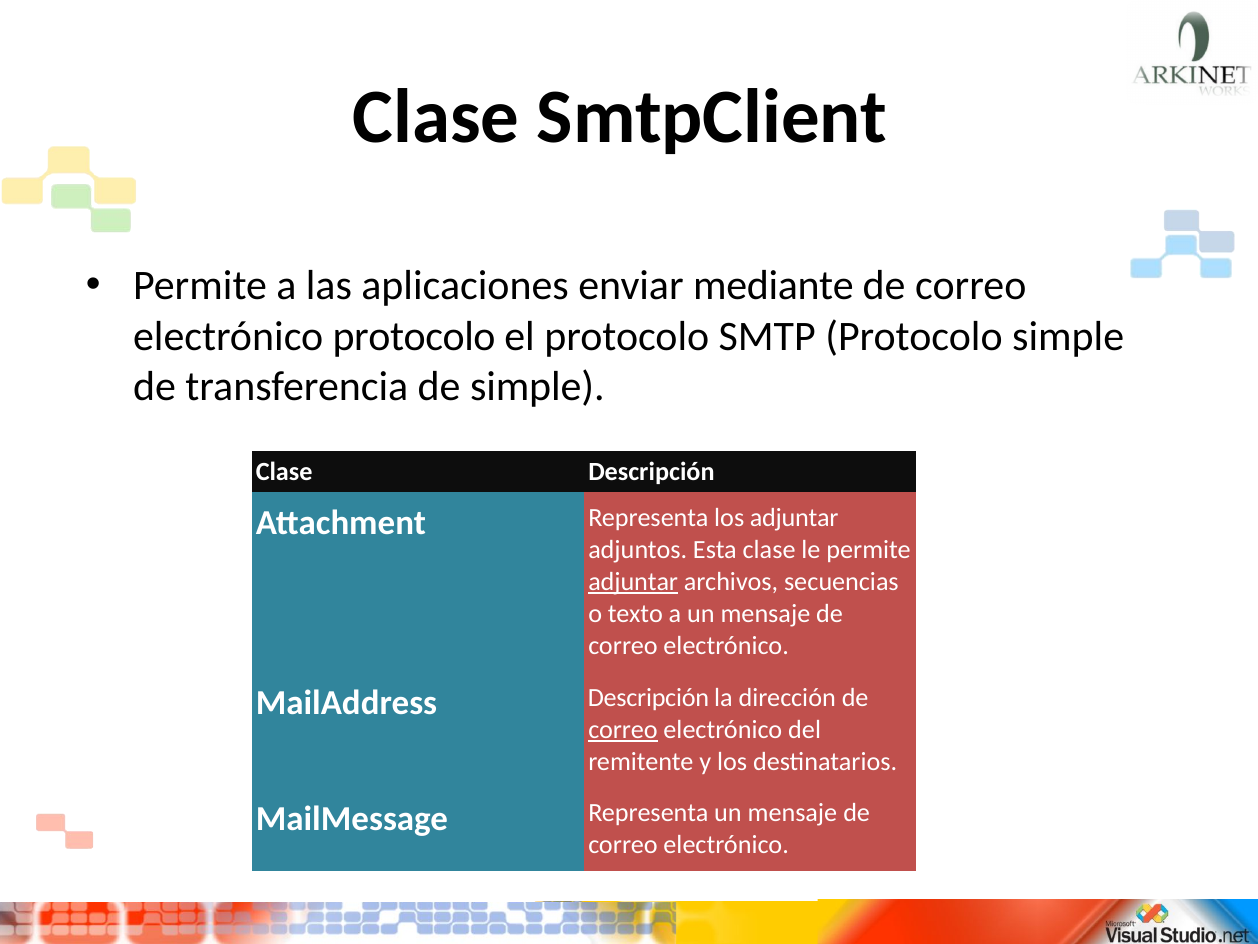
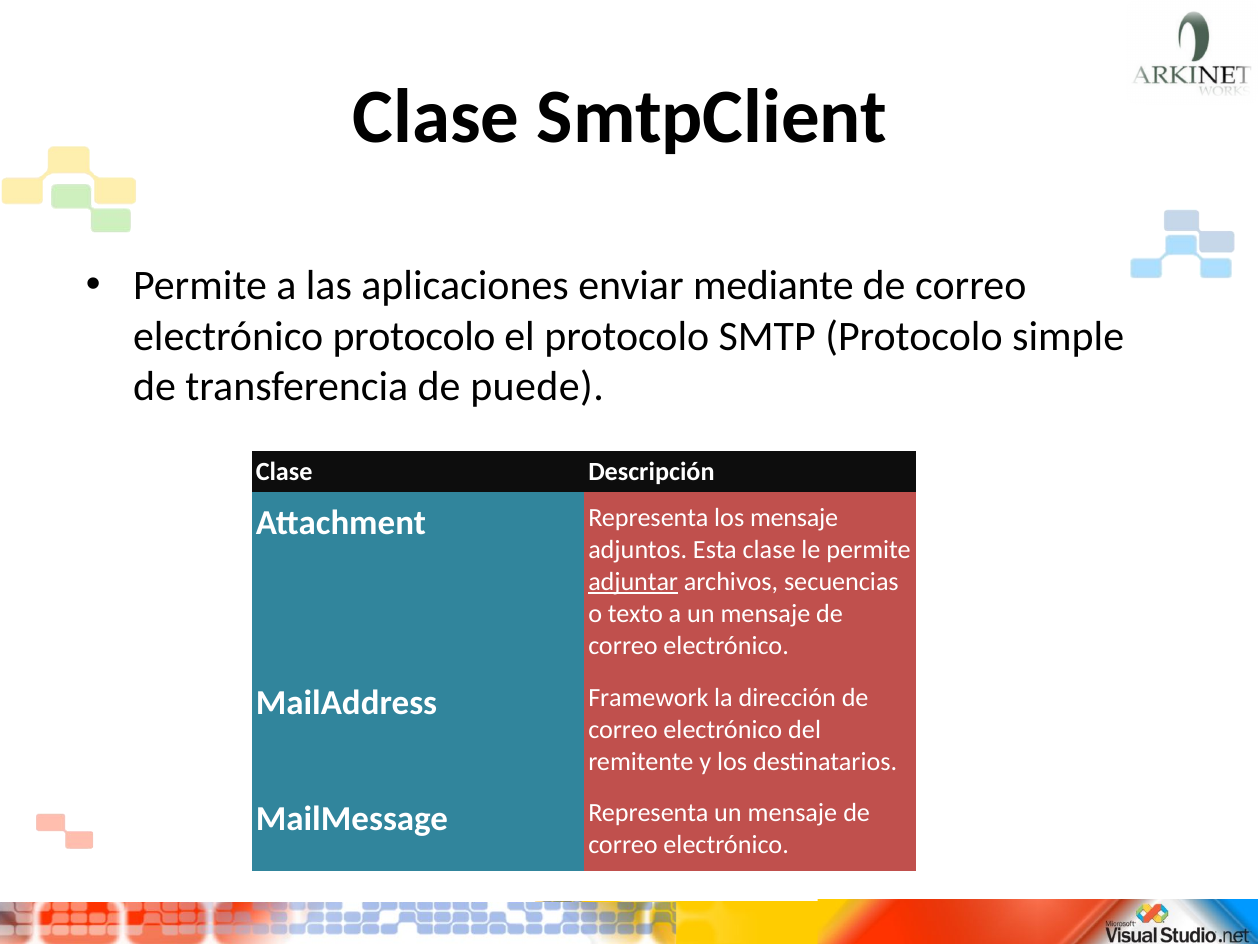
de simple: simple -> puede
los adjuntar: adjuntar -> mensaje
MailAddress Descripción: Descripción -> Framework
correo at (623, 729) underline: present -> none
